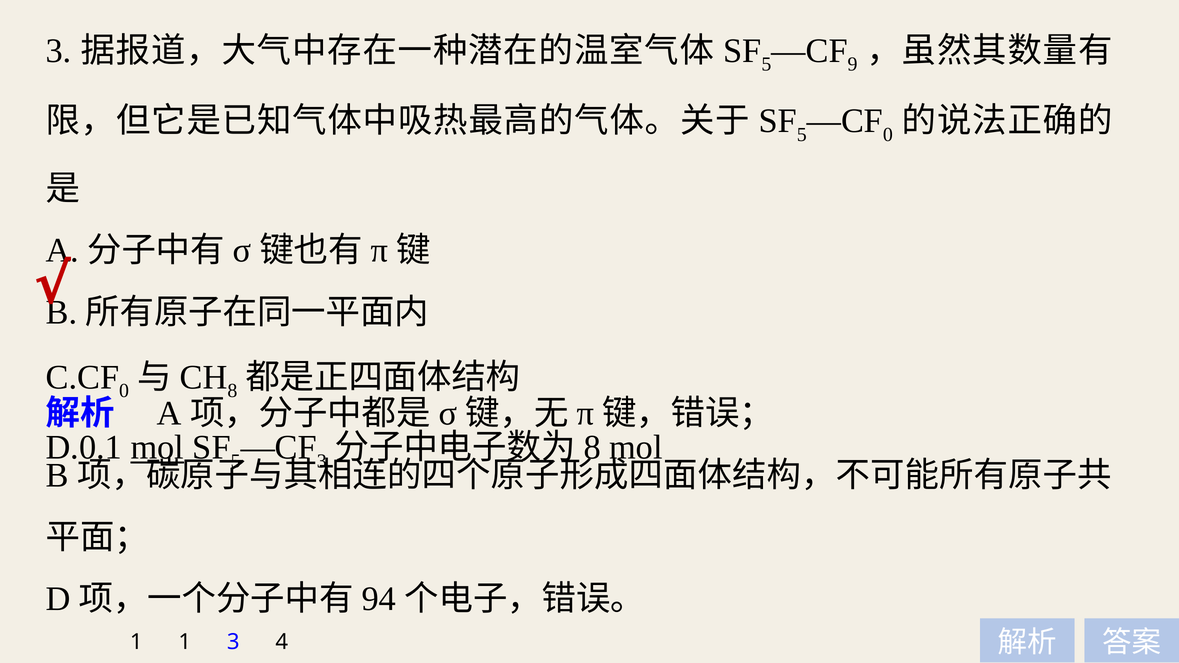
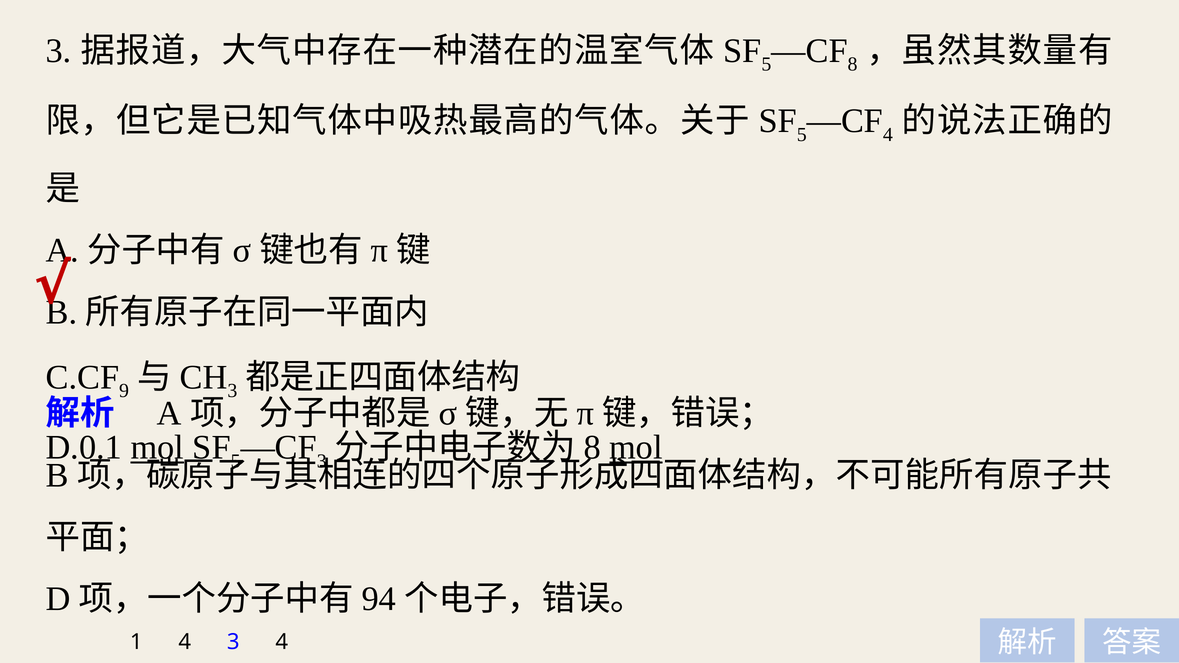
9 at (852, 64): 9 -> 8
0 at (888, 135): 0 -> 4
0 at (124, 391): 0 -> 9
8 at (232, 391): 8 -> 3
mol at (636, 448) underline: none -> present
1 1: 1 -> 4
